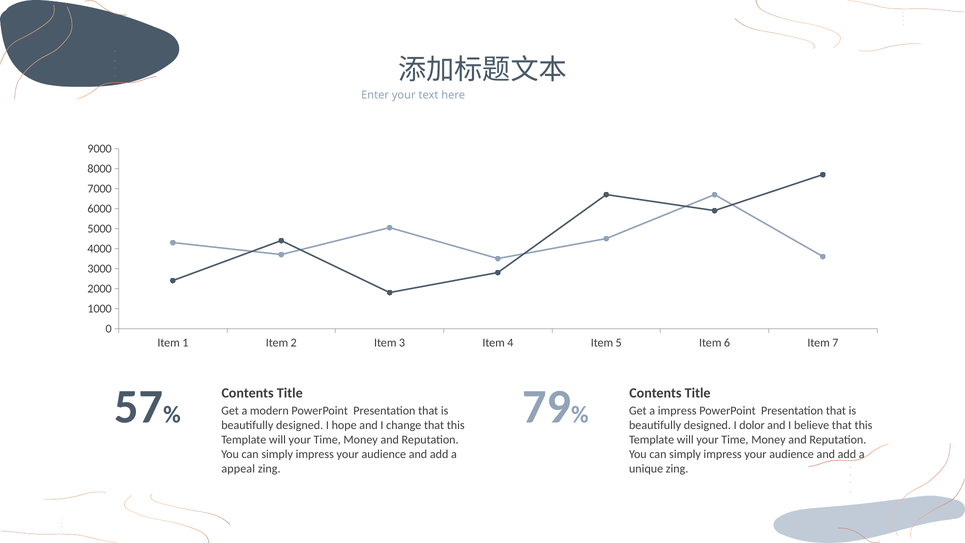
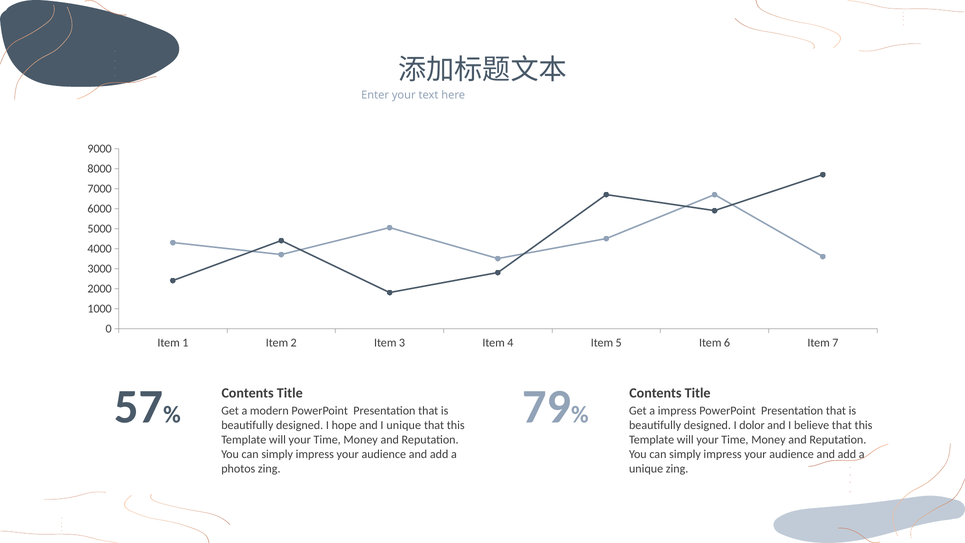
I change: change -> unique
appeal: appeal -> photos
